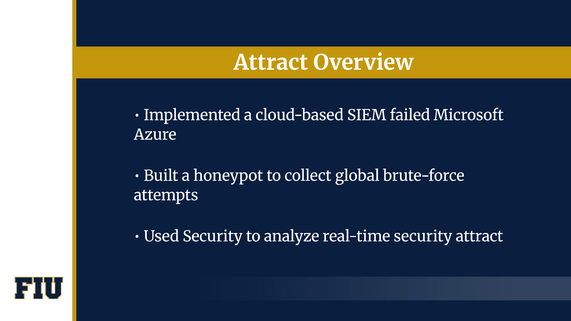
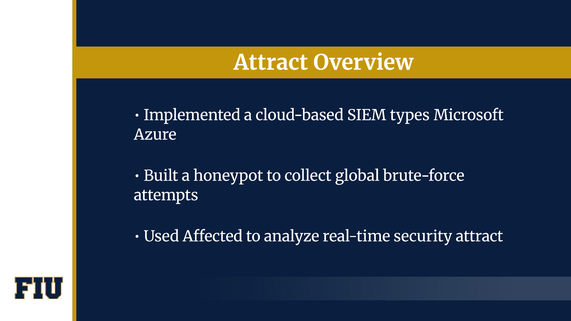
failed: failed -> types
Used Security: Security -> Affected
